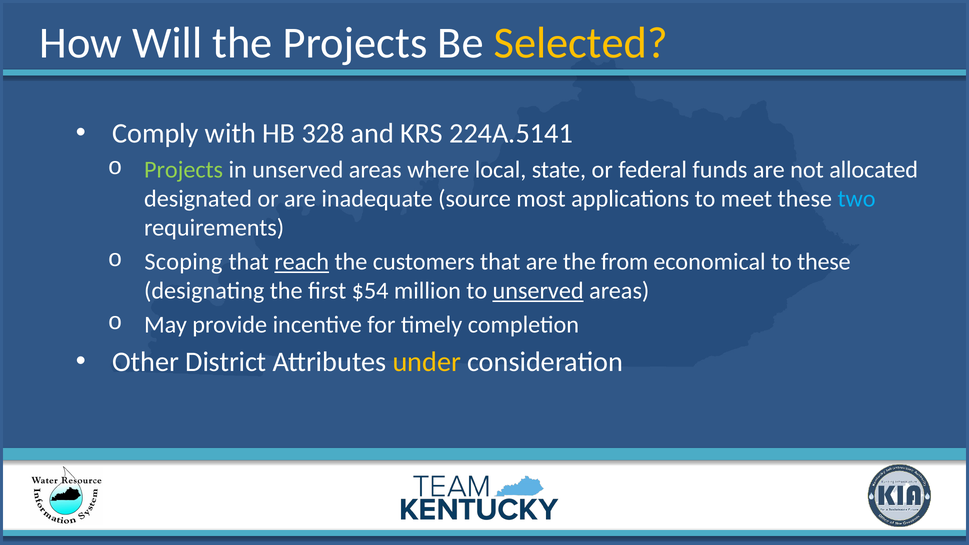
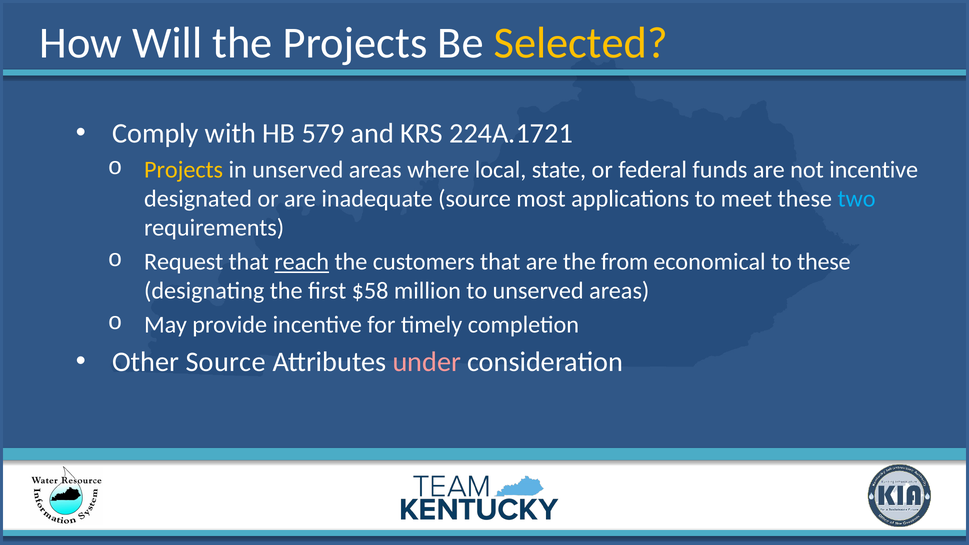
328: 328 -> 579
224A.5141: 224A.5141 -> 224A.1721
Projects at (184, 170) colour: light green -> yellow
not allocated: allocated -> incentive
Scoping: Scoping -> Request
$54: $54 -> $58
unserved at (538, 291) underline: present -> none
Other District: District -> Source
under colour: yellow -> pink
